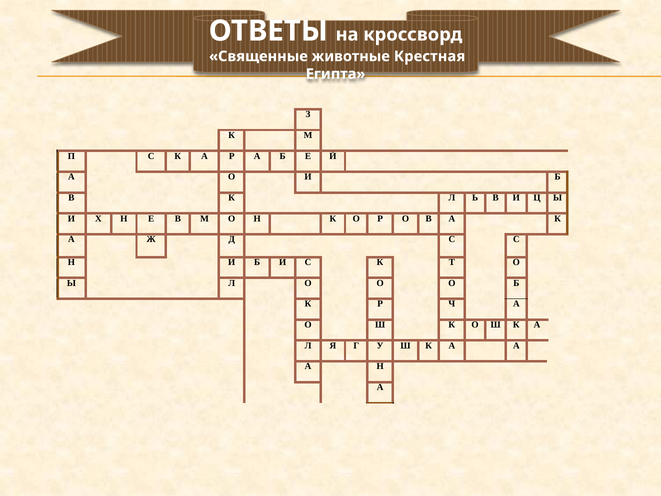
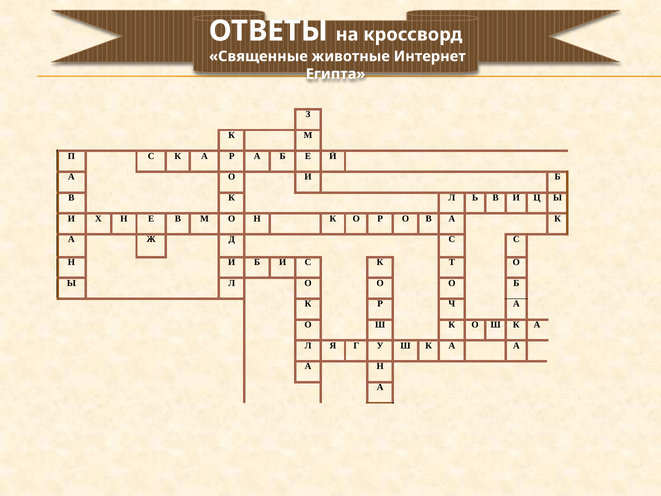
Крестная: Крестная -> Интернет
